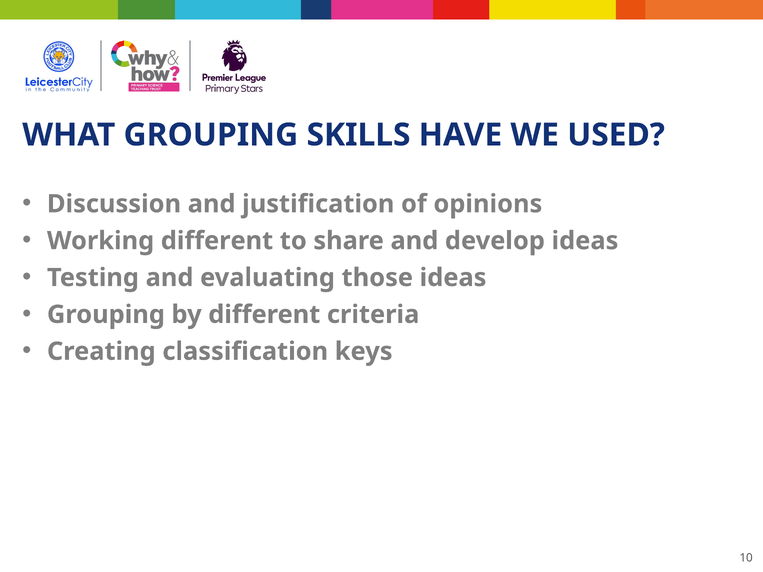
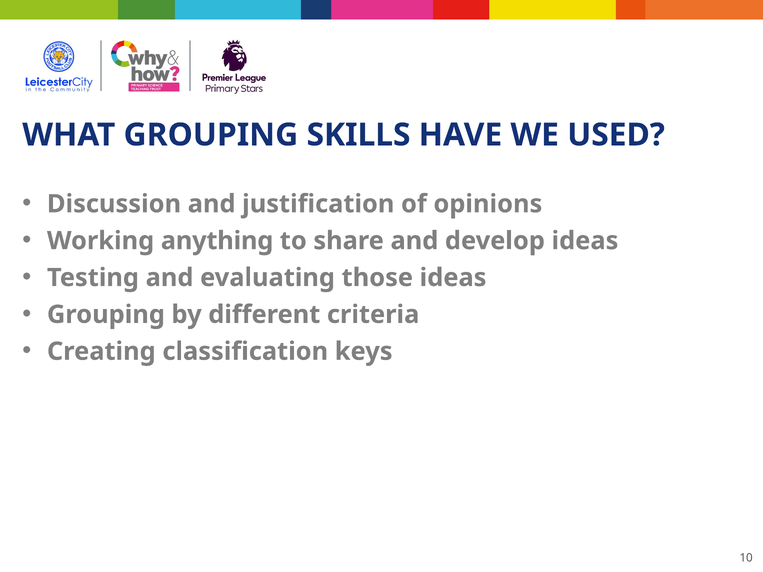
Working different: different -> anything
